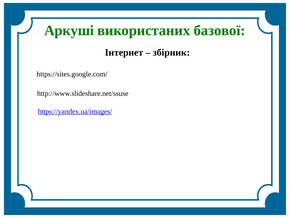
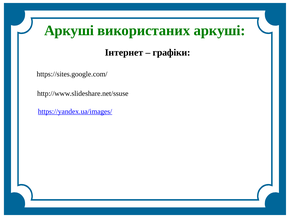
використаних базової: базової -> аркуші
збірник: збірник -> графіки
